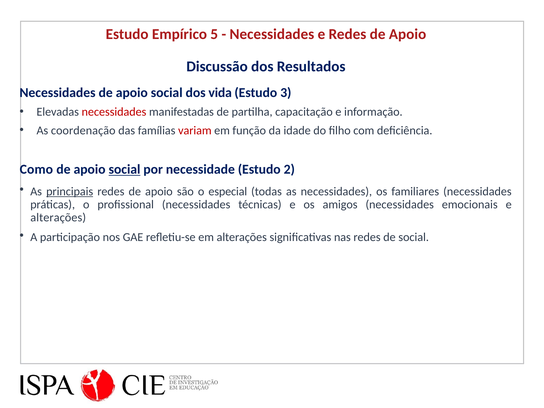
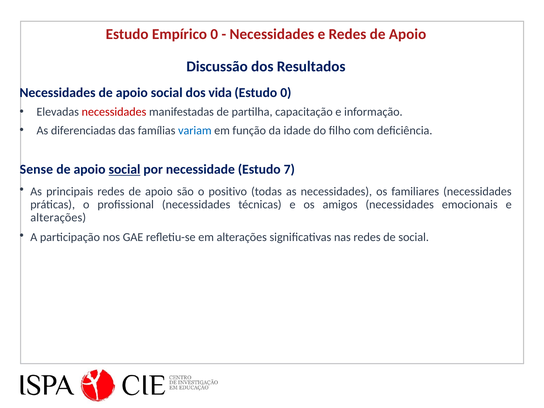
Empírico 5: 5 -> 0
Estudo 3: 3 -> 0
coordenação: coordenação -> diferenciadas
variam colour: red -> blue
Como: Como -> Sense
2: 2 -> 7
principais underline: present -> none
especial: especial -> positivo
